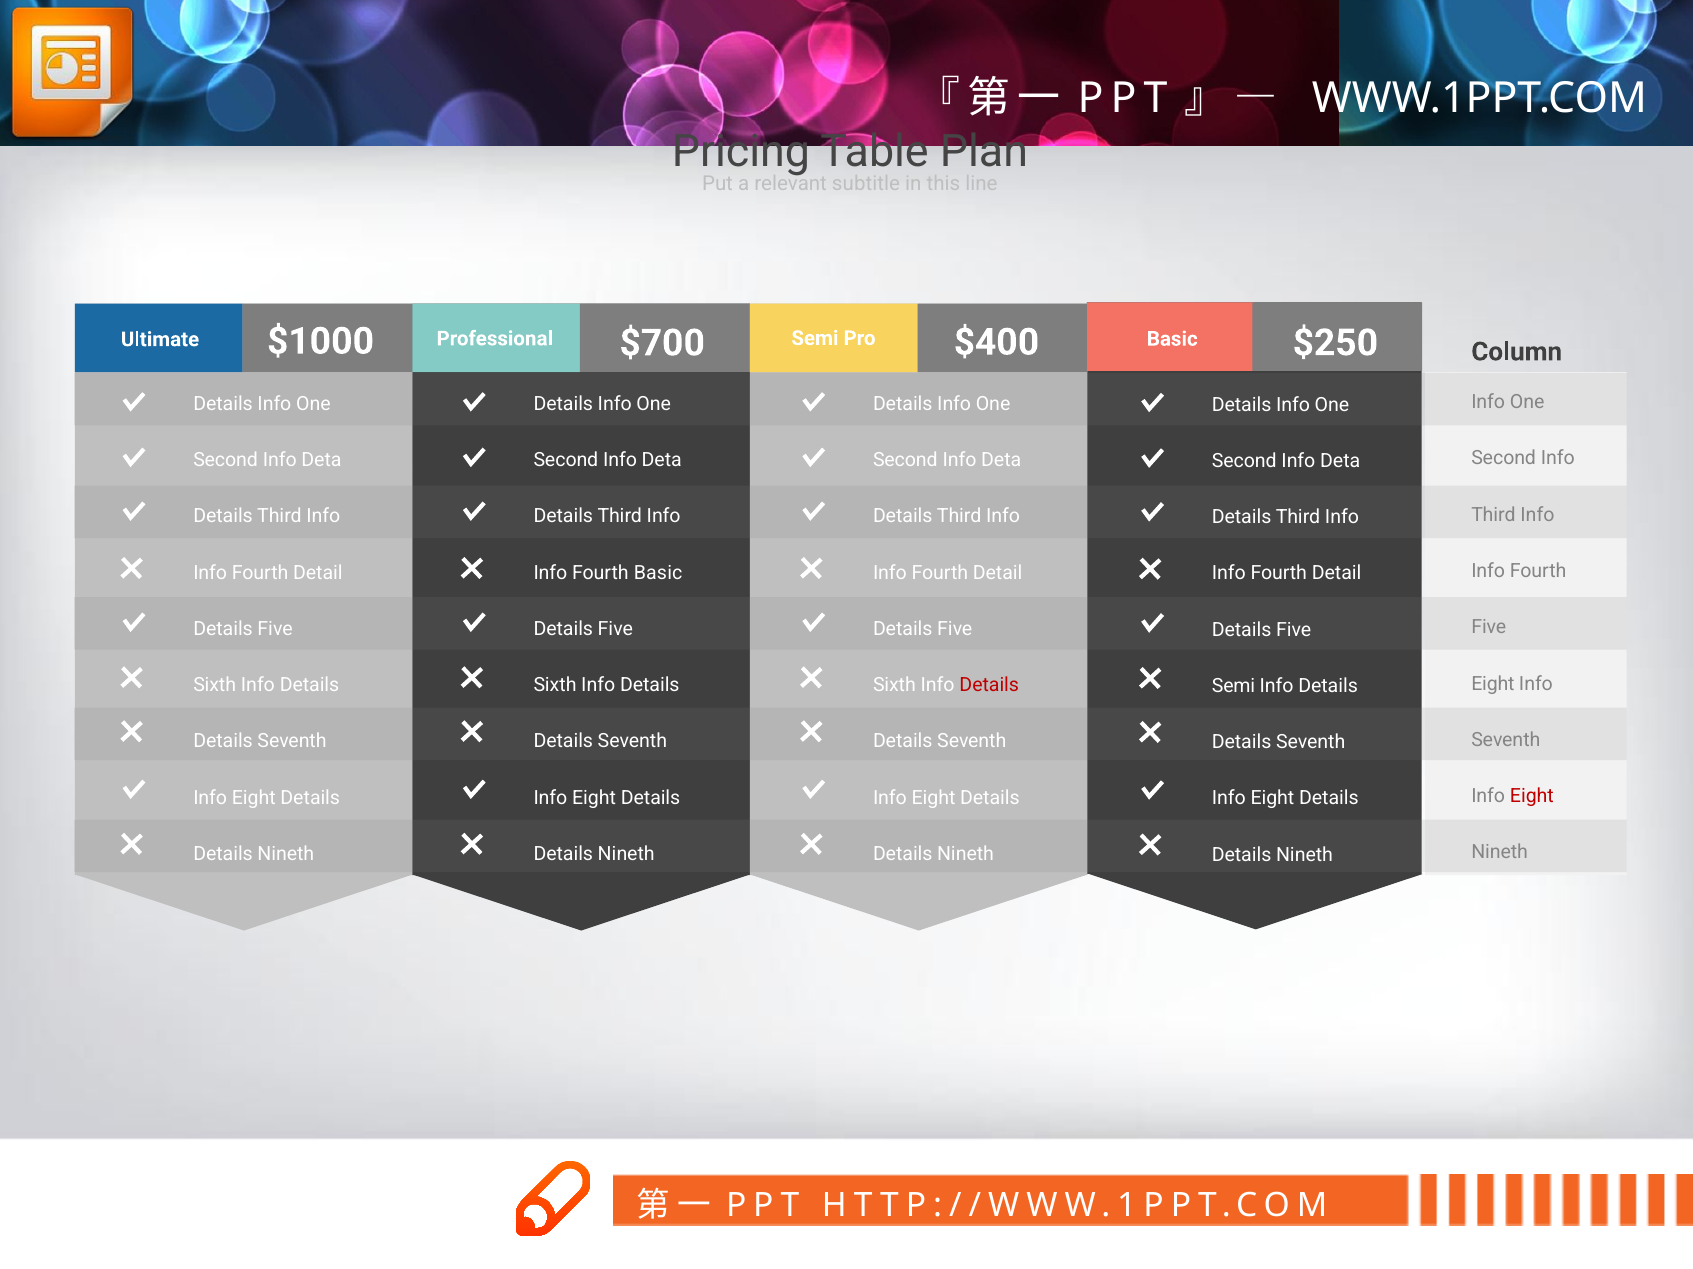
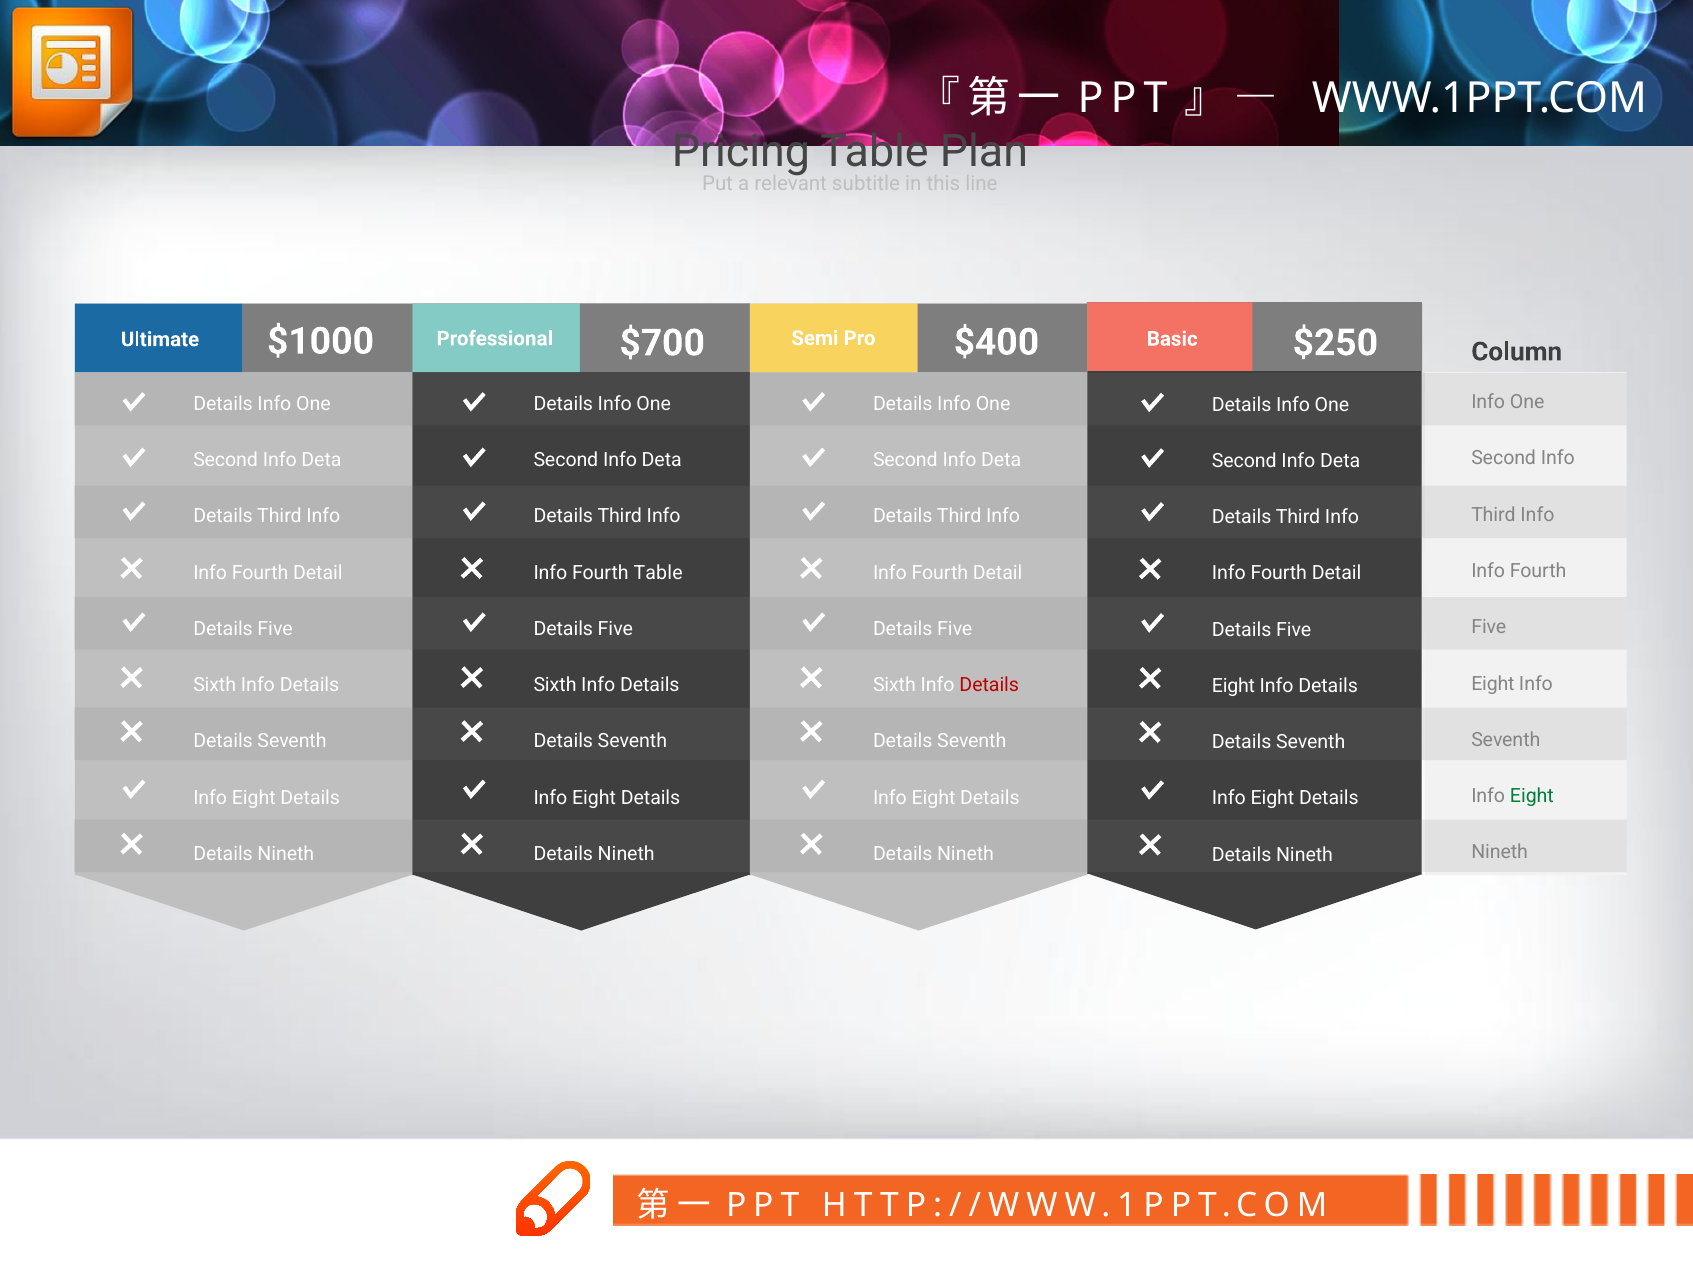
Fourth Basic: Basic -> Table
Semi at (1233, 686): Semi -> Eight
Eight at (1532, 796) colour: red -> green
